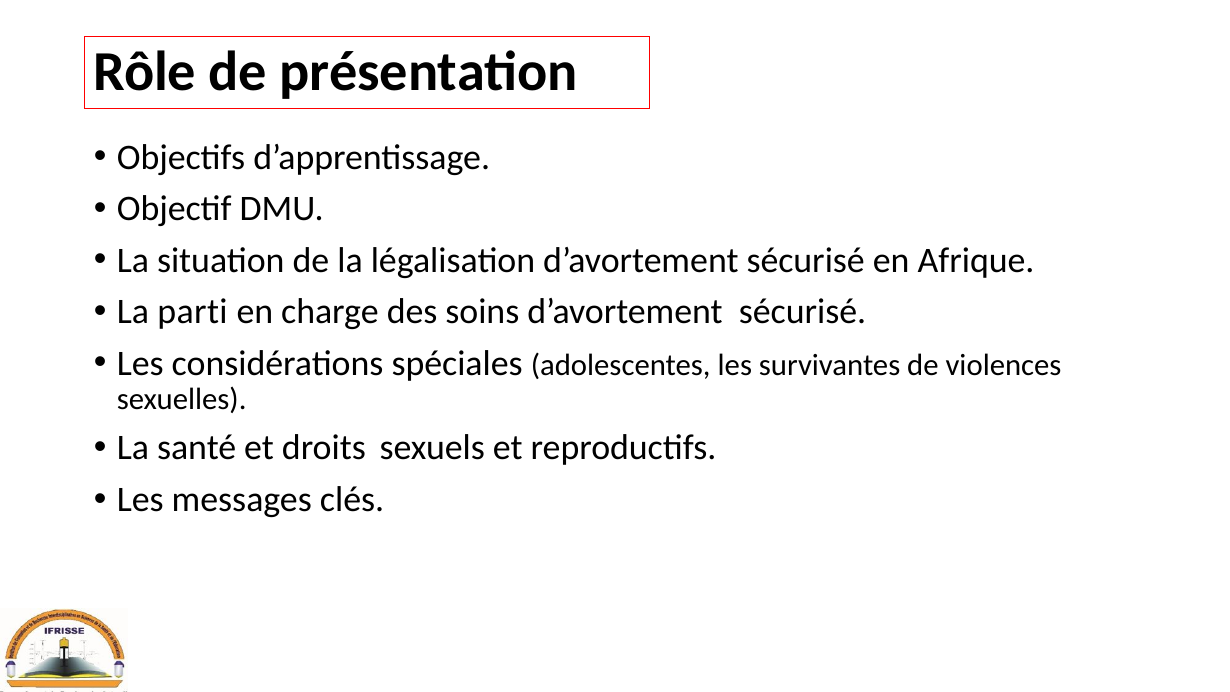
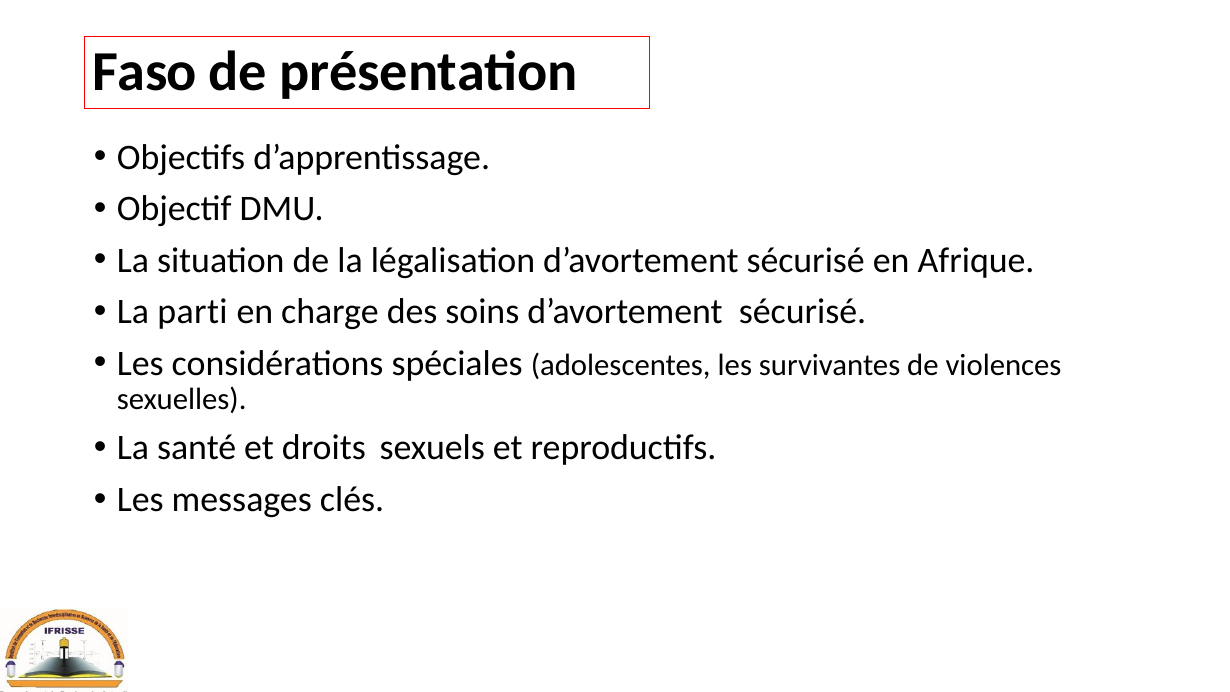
Rôle: Rôle -> Faso
